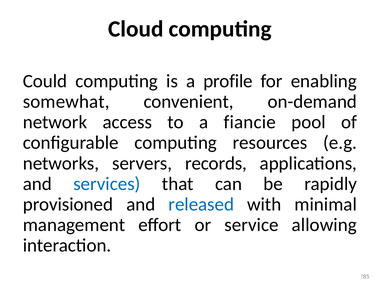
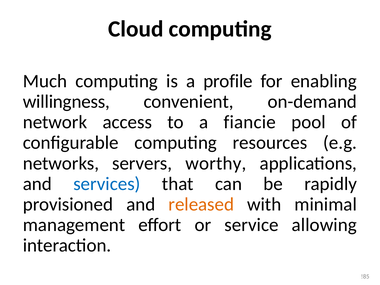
Could: Could -> Much
somewhat: somewhat -> willingness
records: records -> worthy
released colour: blue -> orange
